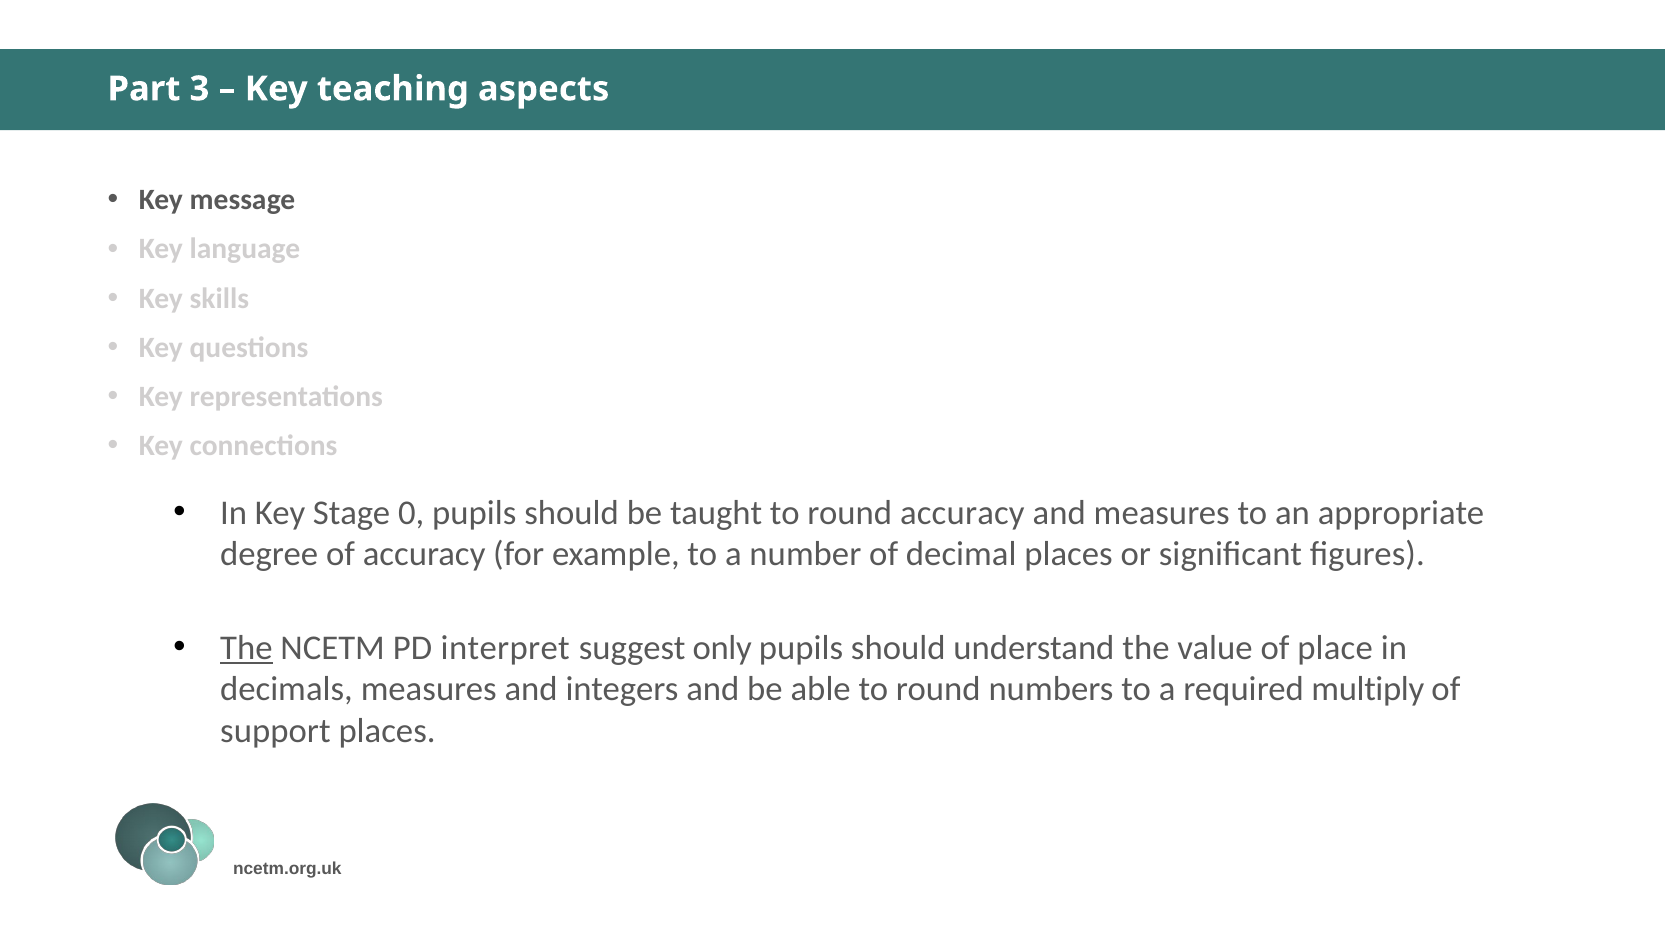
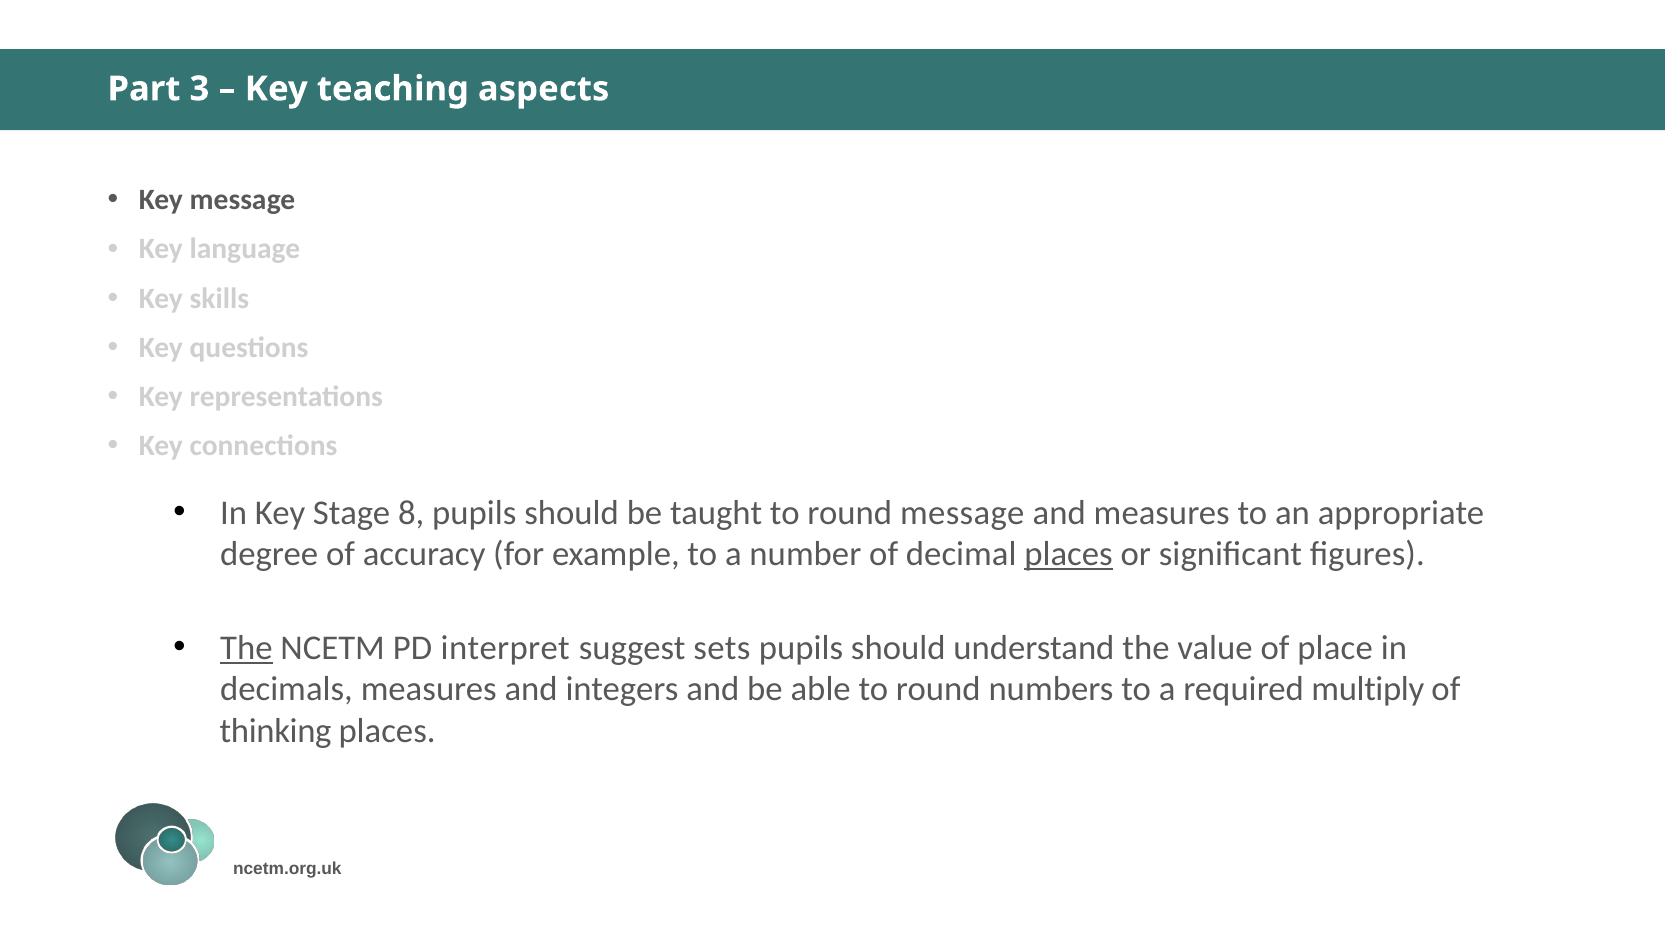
0: 0 -> 8
round accuracy: accuracy -> message
places at (1069, 555) underline: none -> present
only: only -> sets
support: support -> thinking
